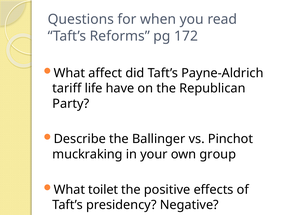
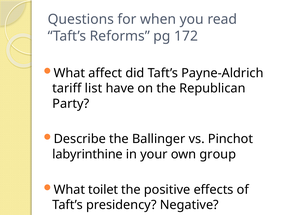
life: life -> list
muckraking: muckraking -> labyrinthine
